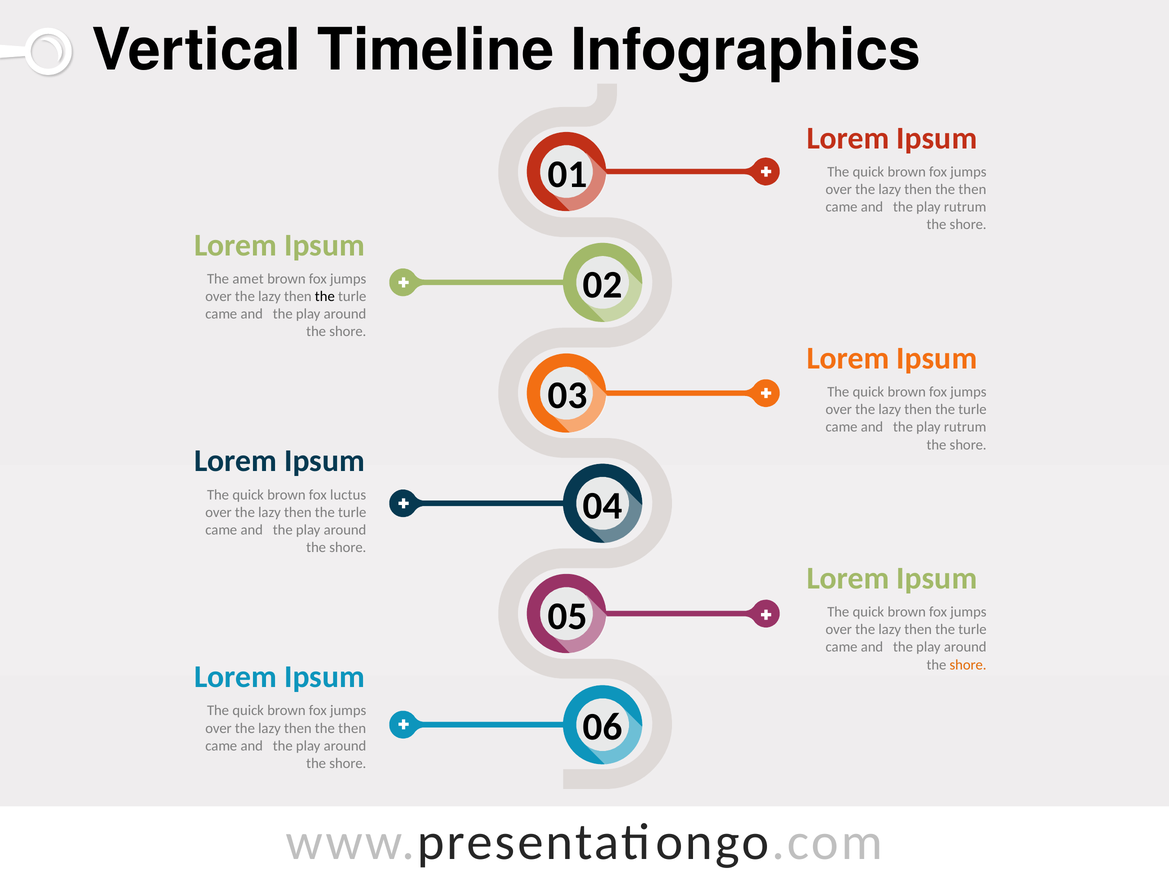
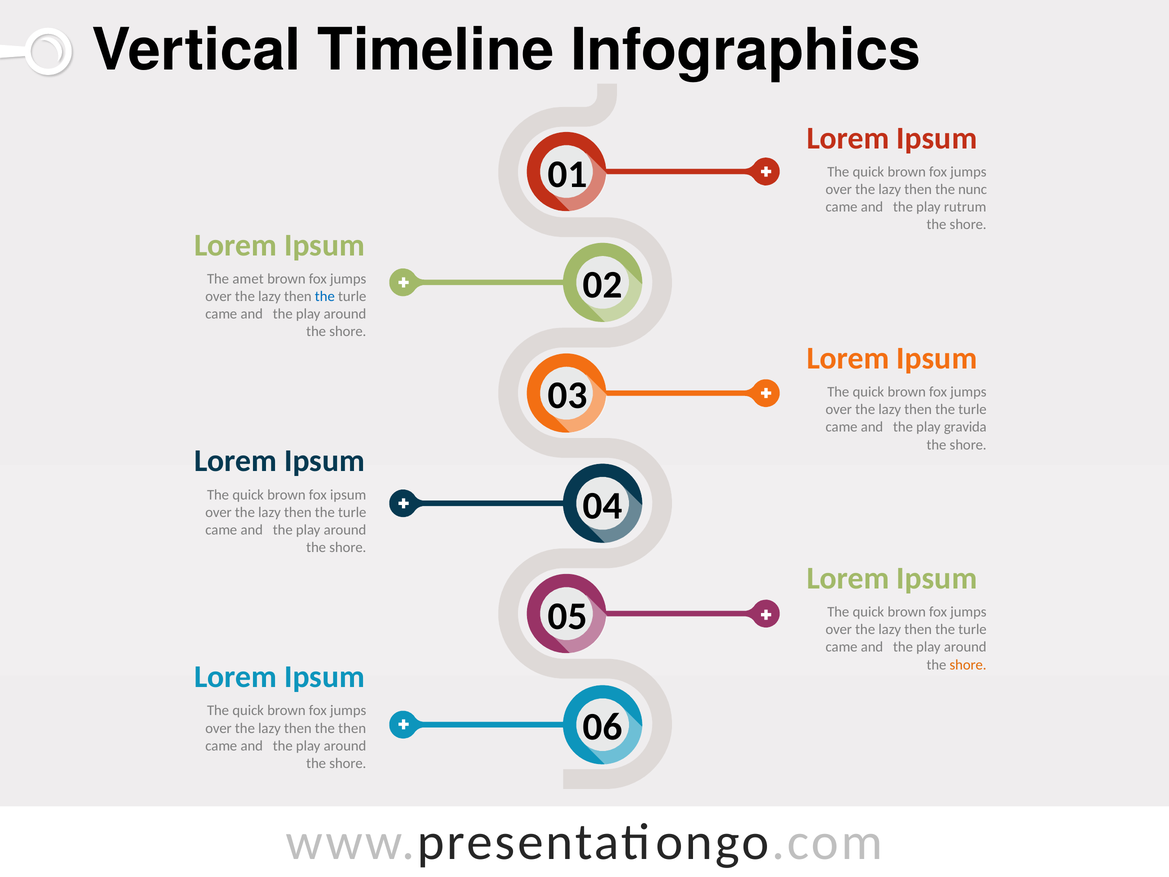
then at (972, 189): then -> nunc
the at (325, 296) colour: black -> blue
rutrum at (965, 427): rutrum -> gravida
fox luctus: luctus -> ipsum
